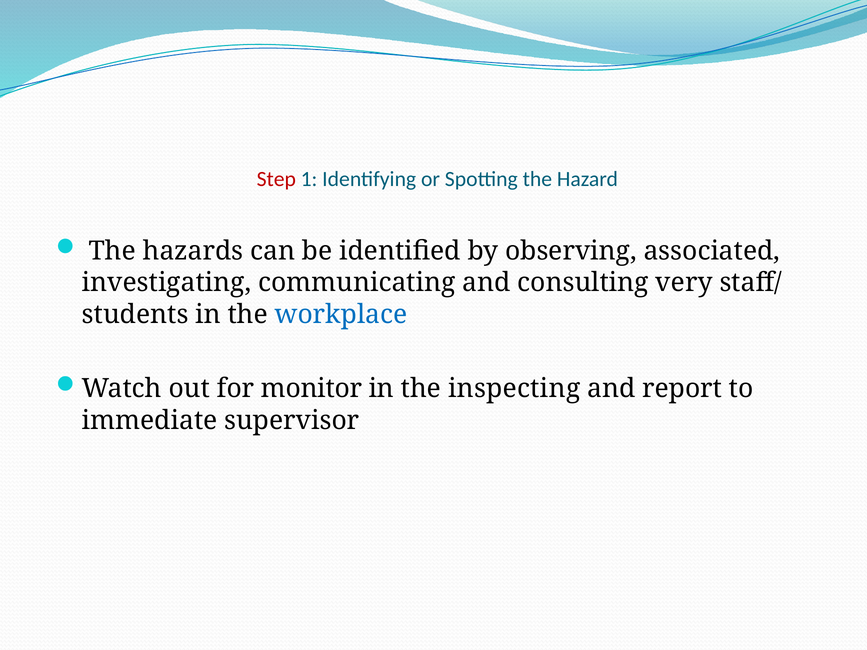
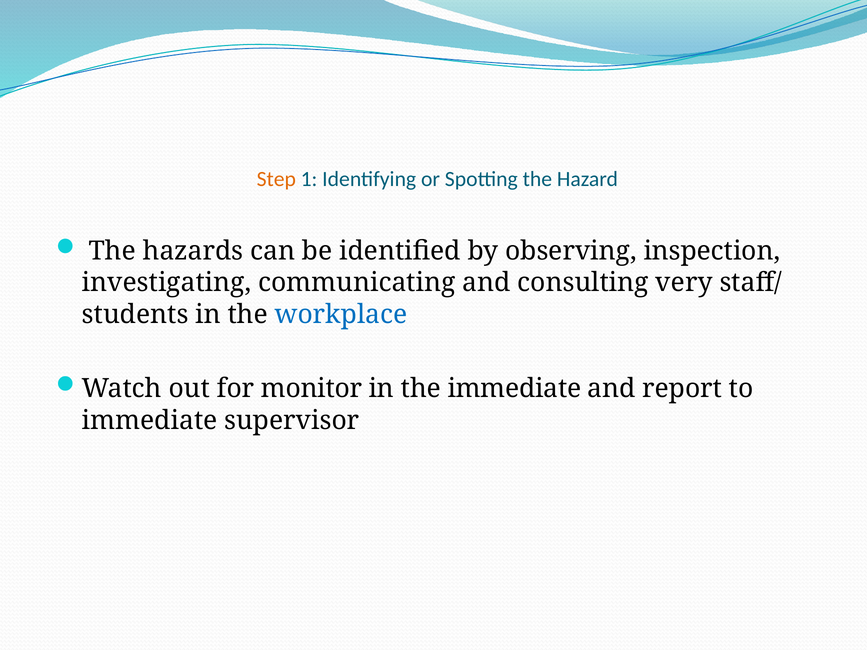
Step colour: red -> orange
associated: associated -> inspection
the inspecting: inspecting -> immediate
